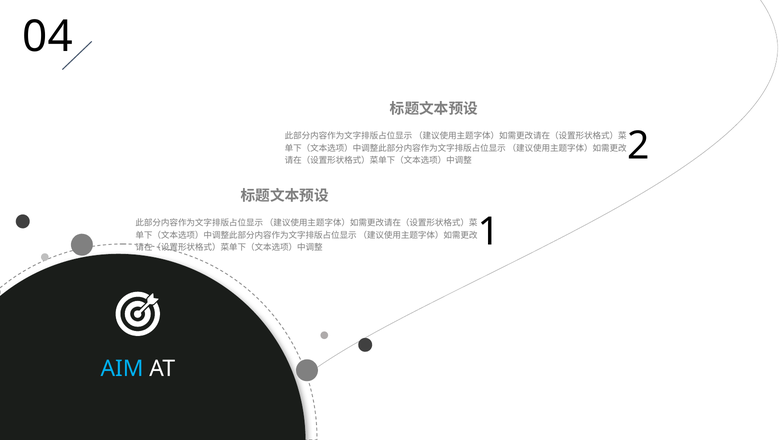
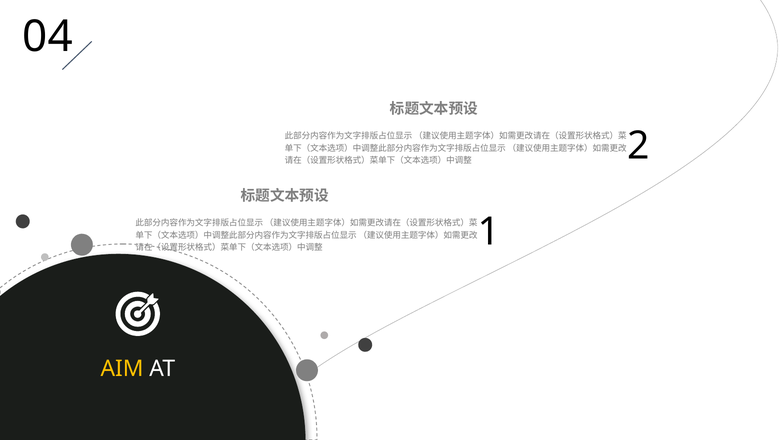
AIM colour: light blue -> yellow
